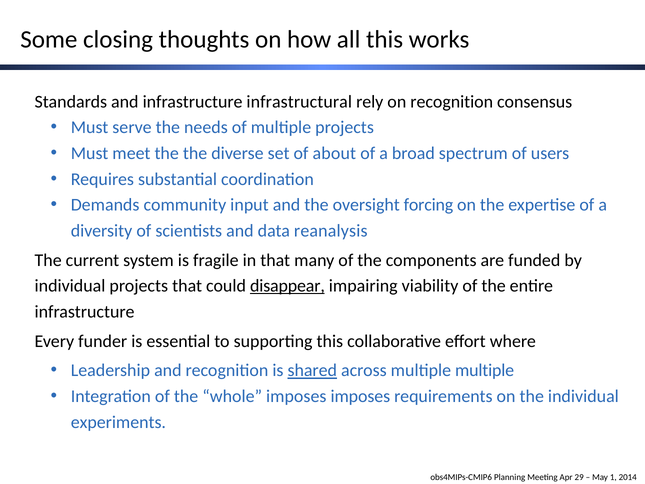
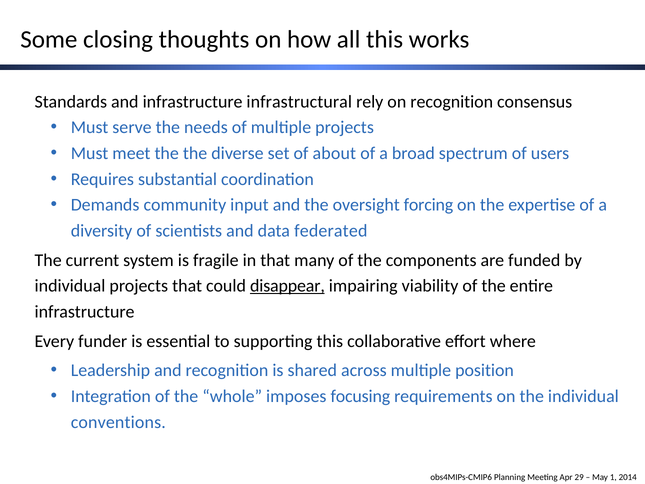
reanalysis: reanalysis -> federated
shared underline: present -> none
multiple multiple: multiple -> position
imposes imposes: imposes -> focusing
experiments: experiments -> conventions
